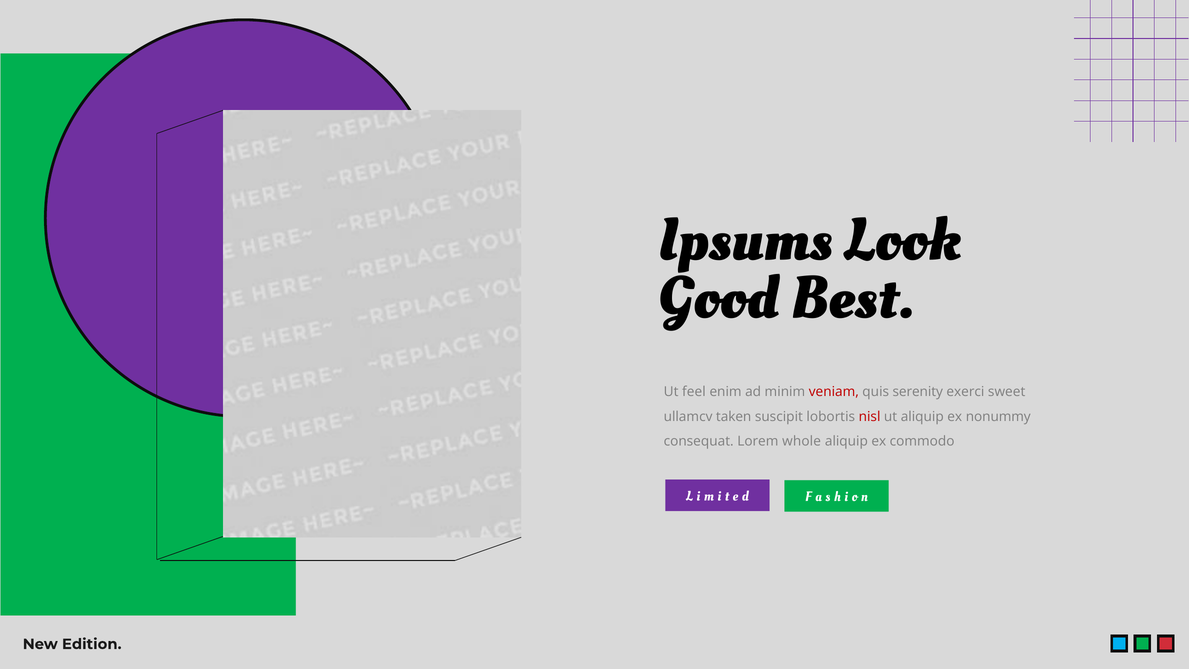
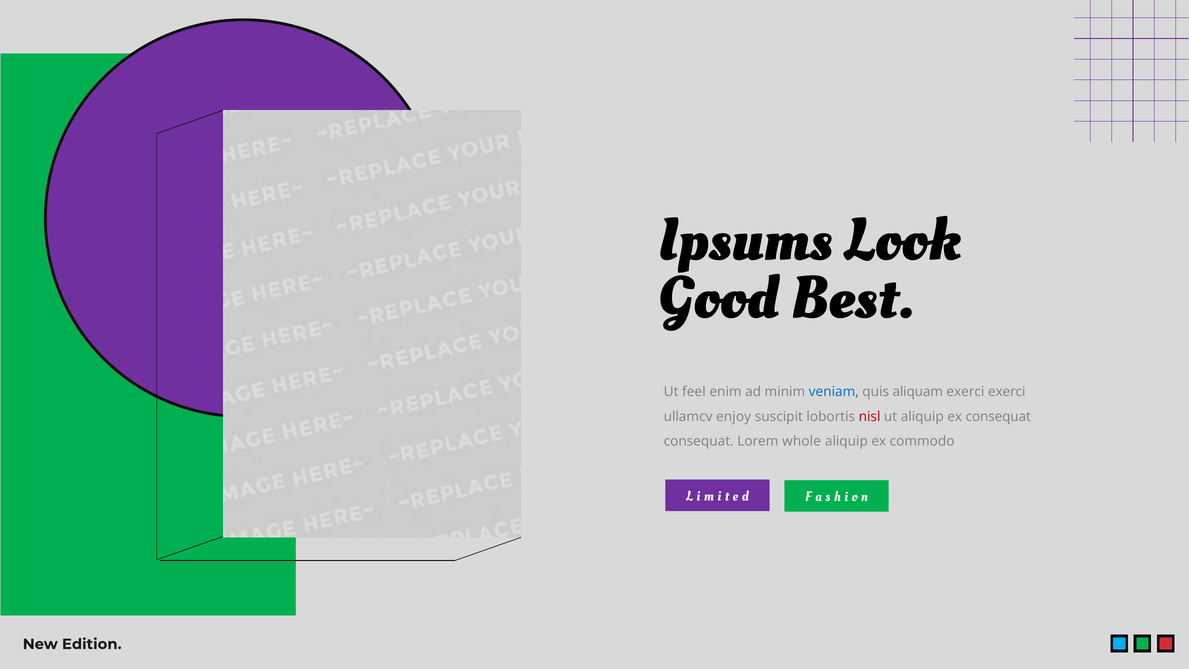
veniam colour: red -> blue
serenity: serenity -> aliquam
exerci sweet: sweet -> exerci
taken: taken -> enjoy
ex nonummy: nonummy -> consequat
